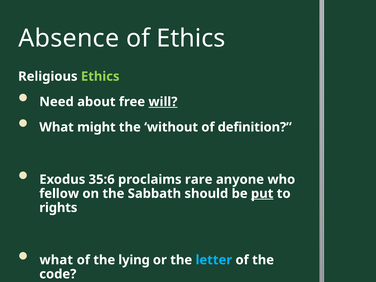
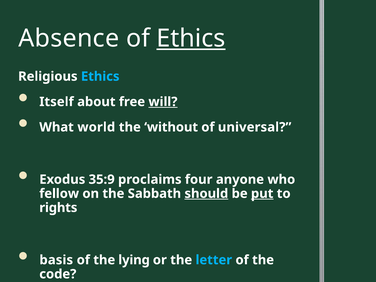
Ethics at (191, 38) underline: none -> present
Ethics at (100, 76) colour: light green -> light blue
Need: Need -> Itself
might: might -> world
definition: definition -> universal
35:6: 35:6 -> 35:9
rare: rare -> four
should underline: none -> present
what at (56, 260): what -> basis
